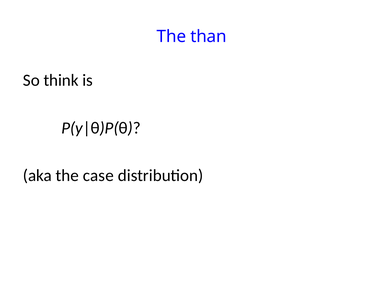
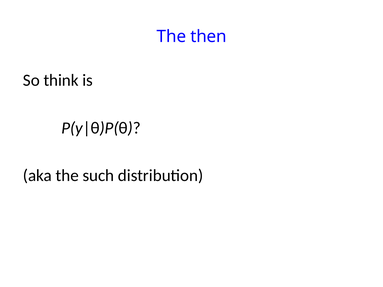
than: than -> then
case: case -> such
